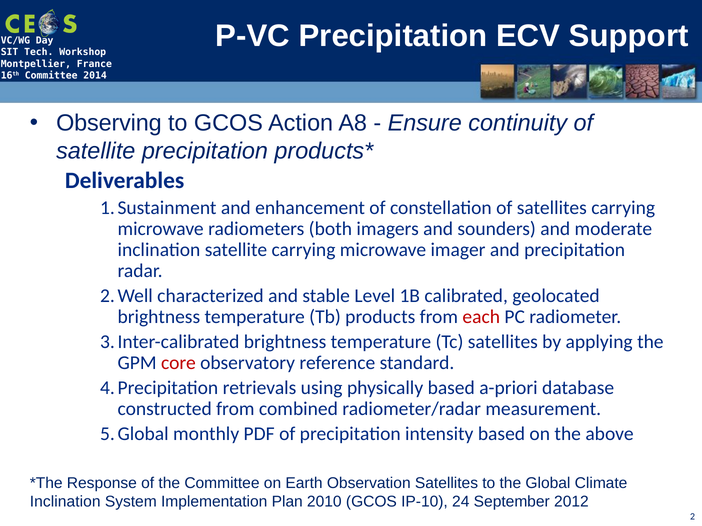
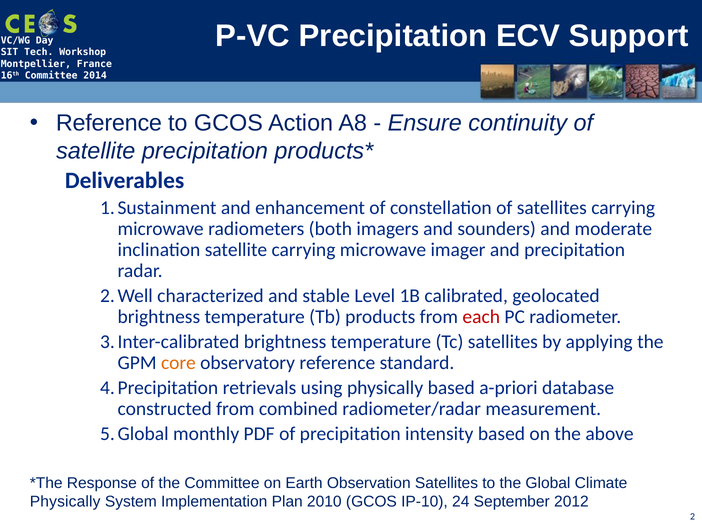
Observing at (109, 123): Observing -> Reference
core colour: red -> orange
Inclination at (65, 502): Inclination -> Physically
